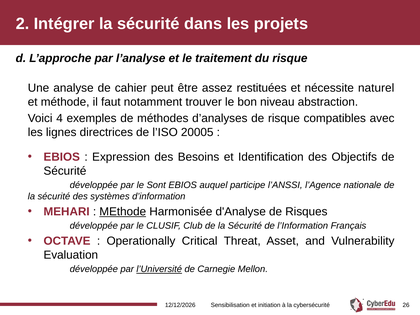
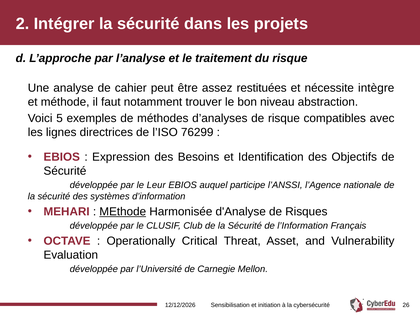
naturel: naturel -> intègre
4: 4 -> 5
20005: 20005 -> 76299
Sont: Sont -> Leur
l’Université underline: present -> none
